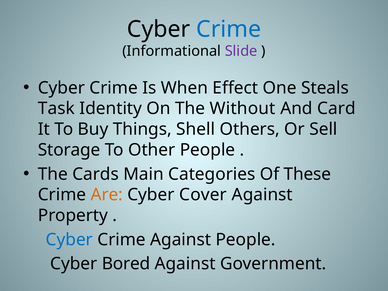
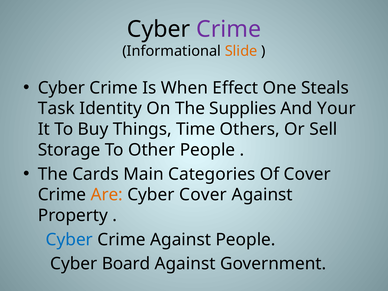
Crime at (229, 29) colour: blue -> purple
Slide colour: purple -> orange
Without: Without -> Supplies
Card: Card -> Your
Shell: Shell -> Time
Of These: These -> Cover
Bored: Bored -> Board
